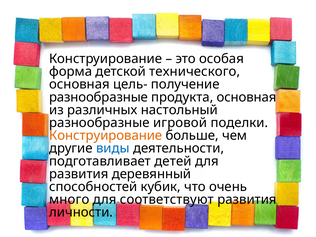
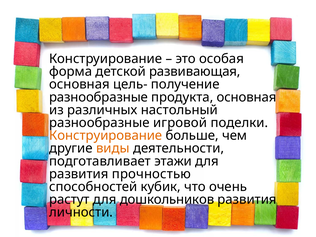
технического: технического -> развивающая
виды colour: blue -> orange
детей: детей -> этажи
деревянный: деревянный -> прочностью
много: много -> растут
соответствуют: соответствуют -> дошкольников
